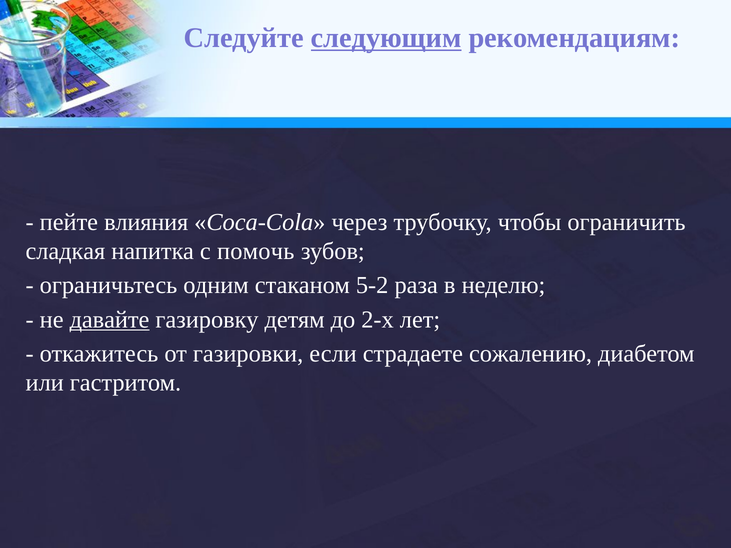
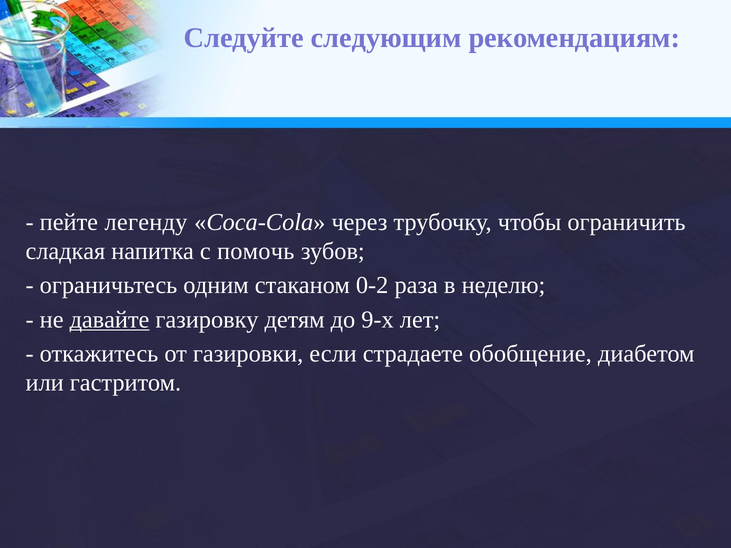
следующим underline: present -> none
влияния: влияния -> легенду
5-2: 5-2 -> 0-2
2-х: 2-х -> 9-х
сожалению: сожалению -> обобщение
